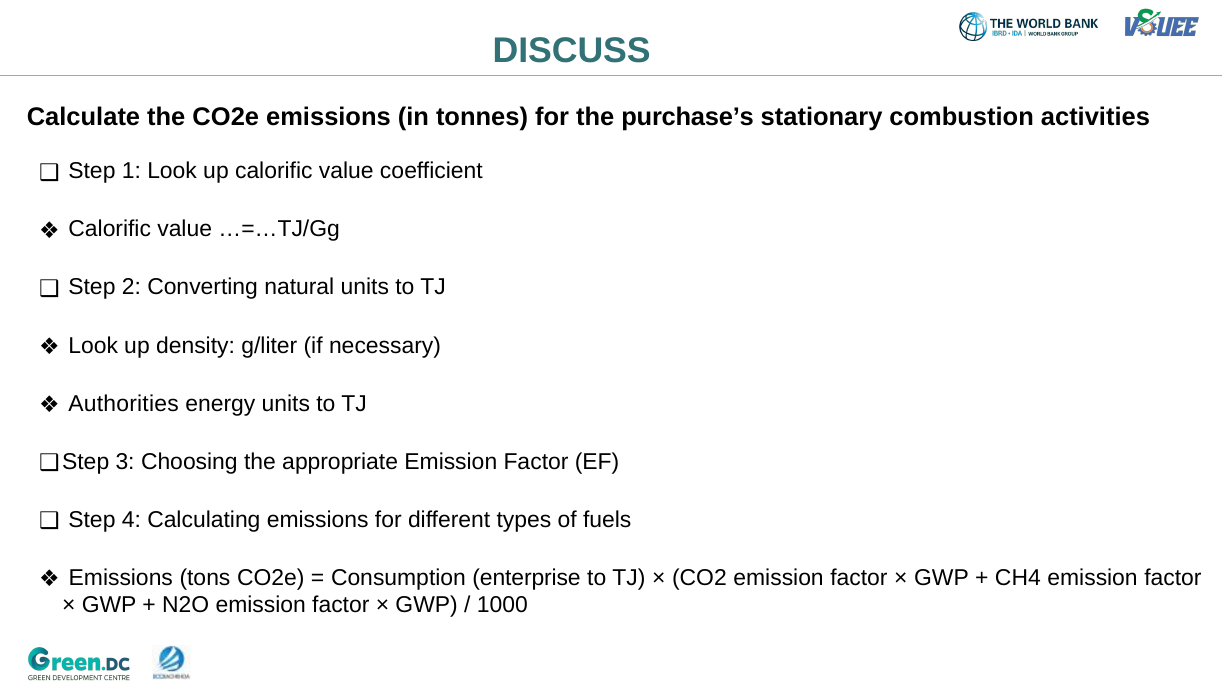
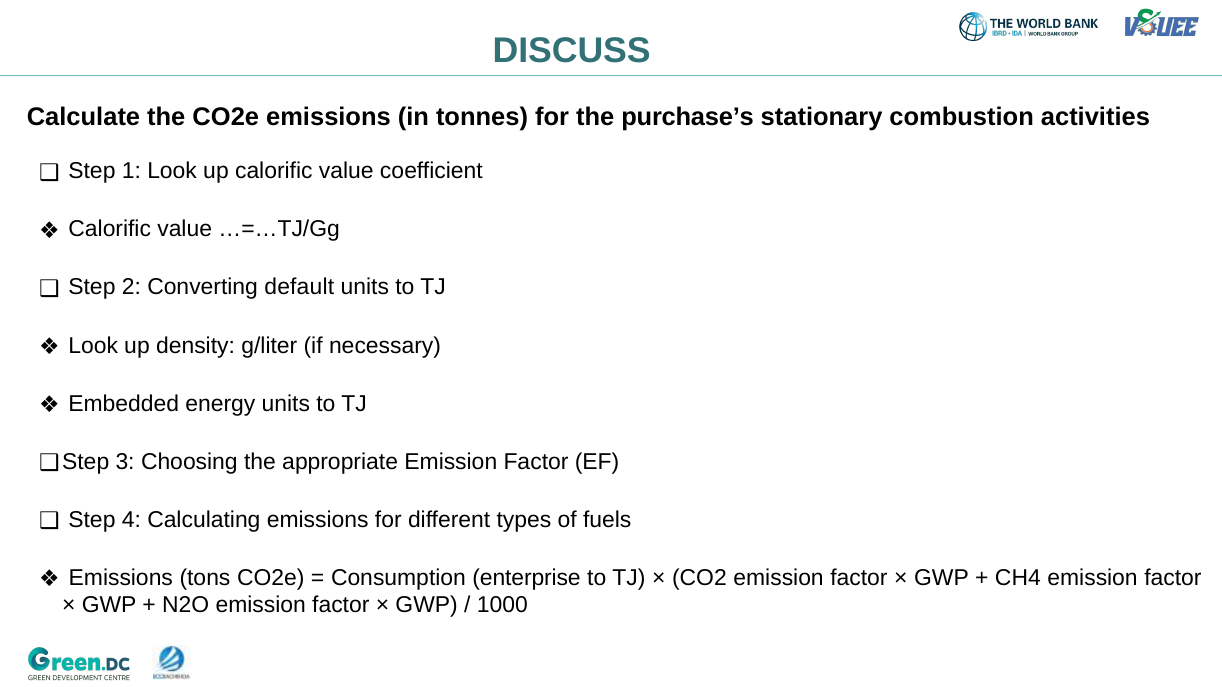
natural: natural -> default
Authorities: Authorities -> Embedded
